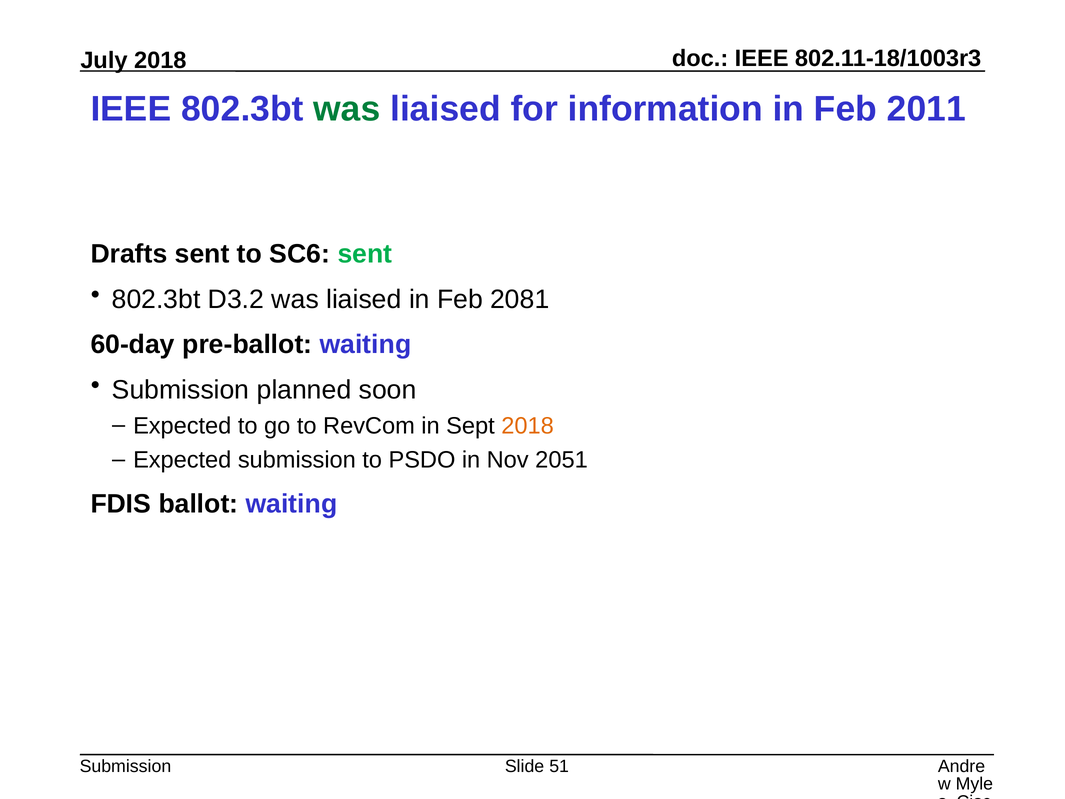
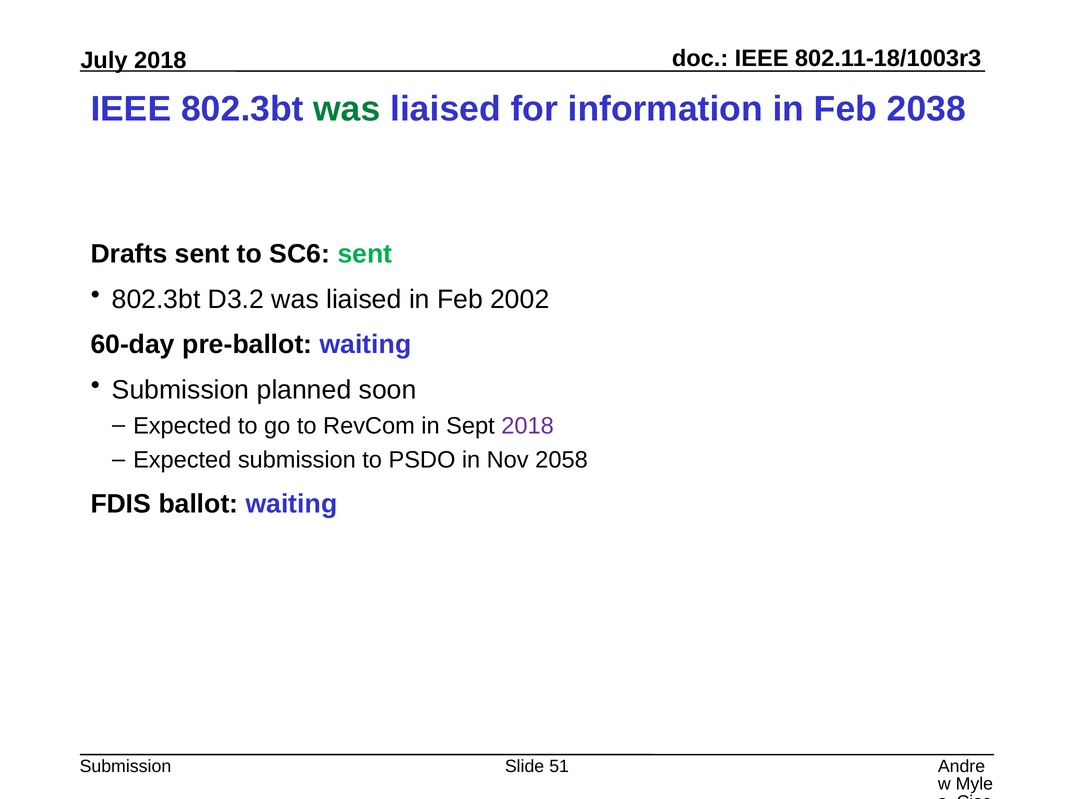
2011: 2011 -> 2038
2081: 2081 -> 2002
2018 at (528, 426) colour: orange -> purple
2051: 2051 -> 2058
